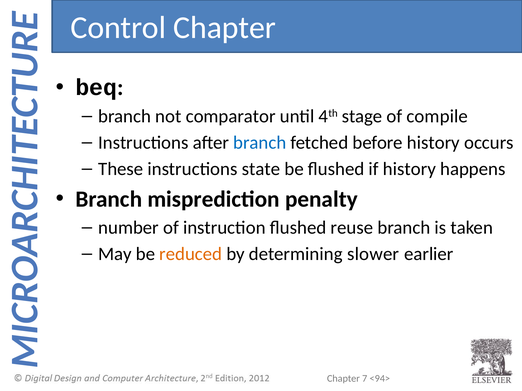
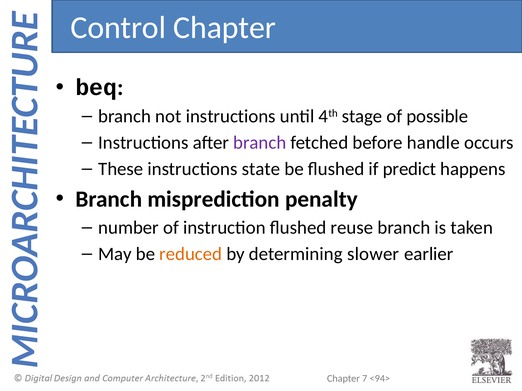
not comparator: comparator -> instructions
compile: compile -> possible
branch at (260, 143) colour: blue -> purple
before history: history -> handle
if history: history -> predict
